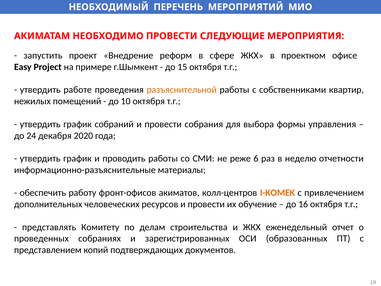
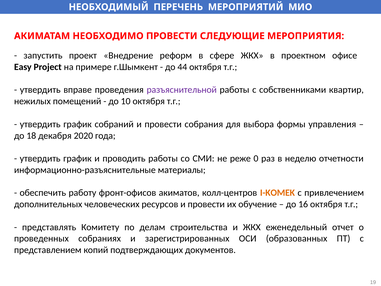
15: 15 -> 44
работе: работе -> вправе
разъяснительной colour: orange -> purple
24: 24 -> 18
6: 6 -> 0
